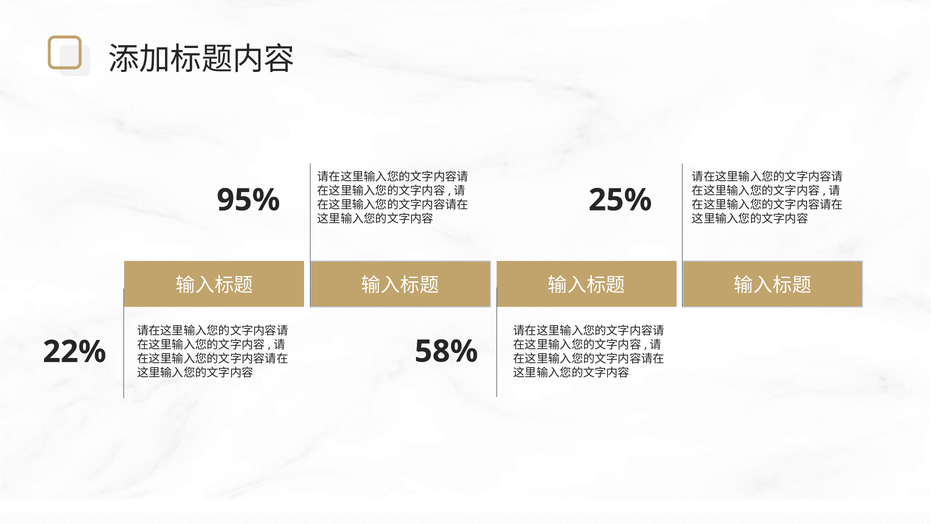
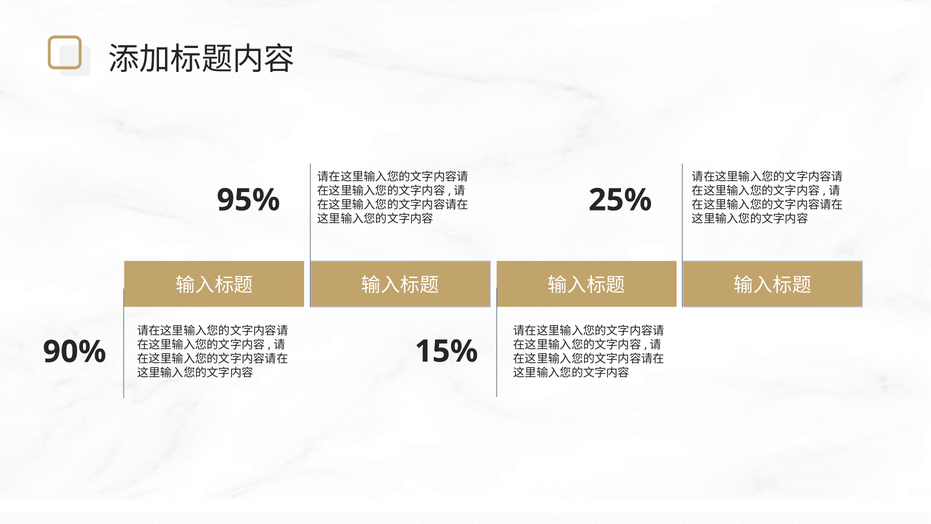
58%: 58% -> 15%
22%: 22% -> 90%
